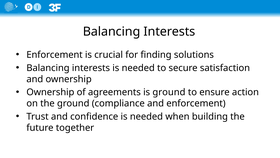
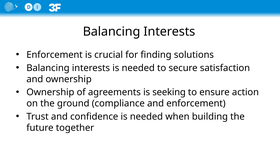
is ground: ground -> seeking
